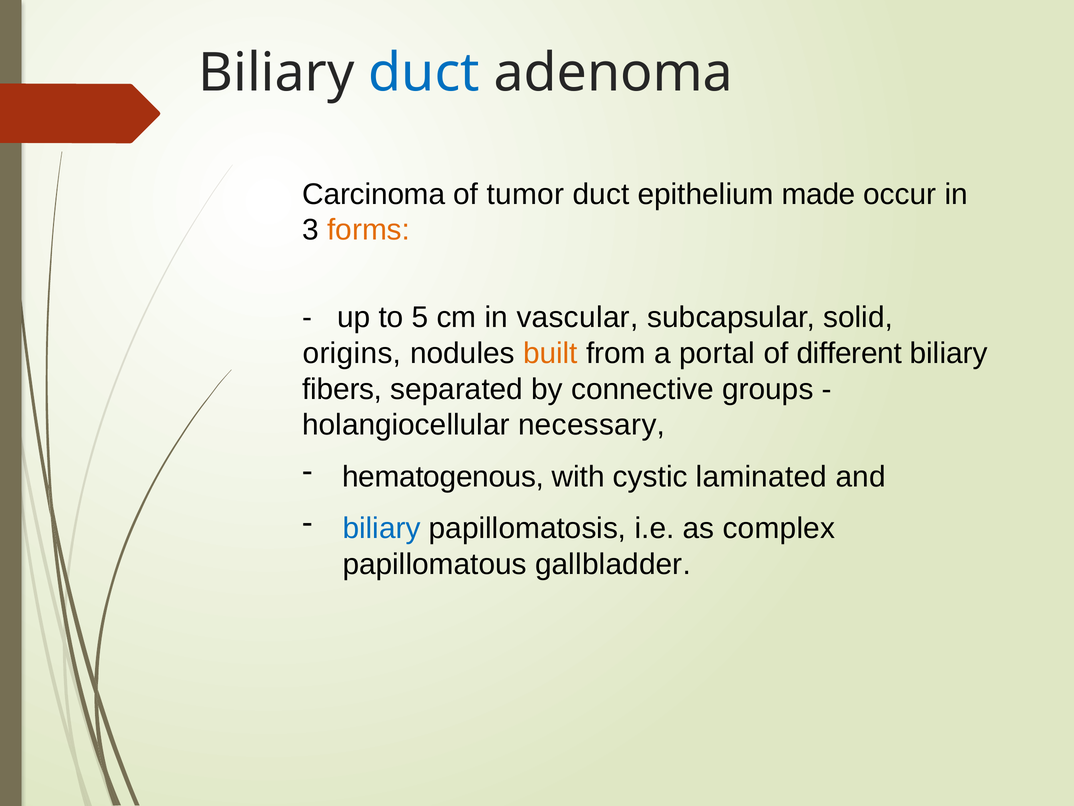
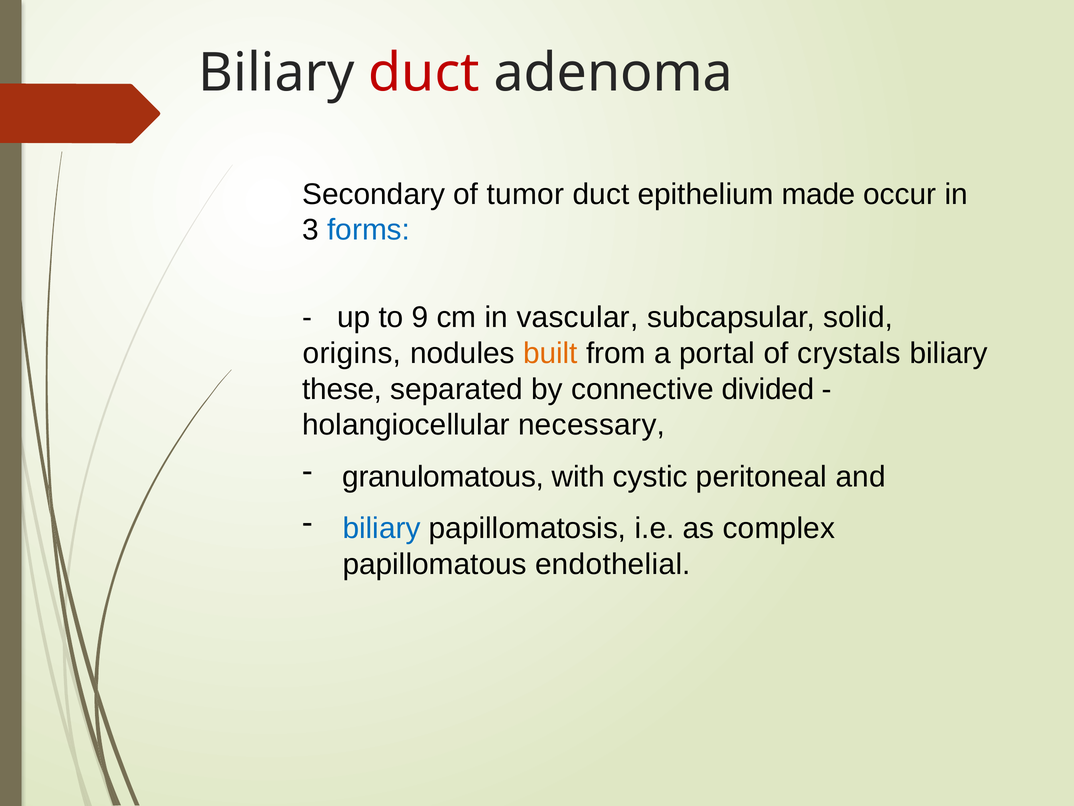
duct at (424, 73) colour: blue -> red
Carcinoma: Carcinoma -> Secondary
forms colour: orange -> blue
5: 5 -> 9
different: different -> crystals
fibers: fibers -> these
groups: groups -> divided
hematogenous: hematogenous -> granulomatous
laminated: laminated -> peritoneal
gallbladder: gallbladder -> endothelial
